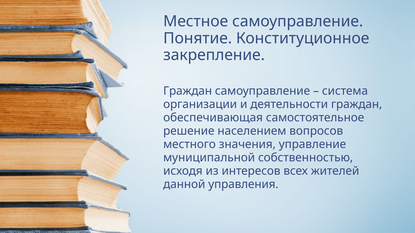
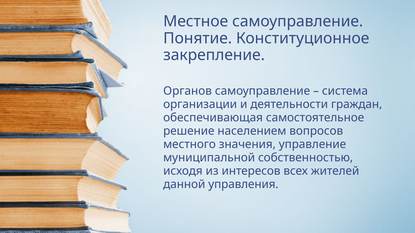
Граждан at (188, 91): Граждан -> Органов
